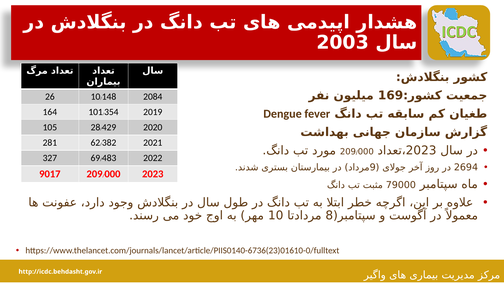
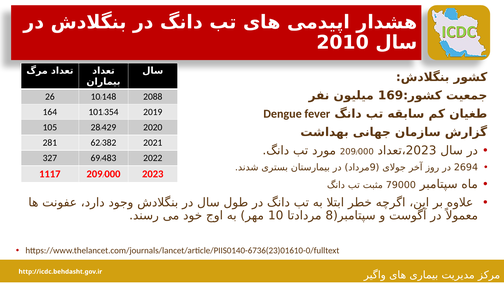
2003: 2003 -> 2010
2084: 2084 -> 2088
9017: 9017 -> 1117
